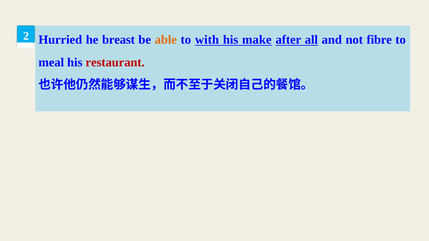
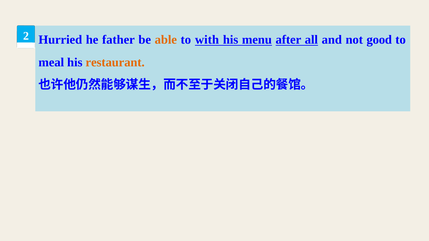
breast: breast -> father
make: make -> menu
fibre: fibre -> good
restaurant colour: red -> orange
